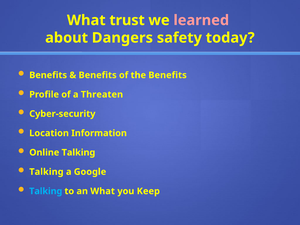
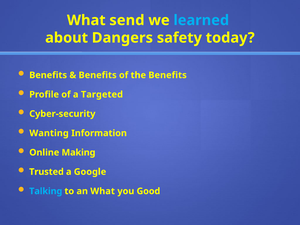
trust: trust -> send
learned colour: pink -> light blue
Threaten: Threaten -> Targeted
Location: Location -> Wanting
Online Talking: Talking -> Making
Talking at (46, 172): Talking -> Trusted
Keep: Keep -> Good
